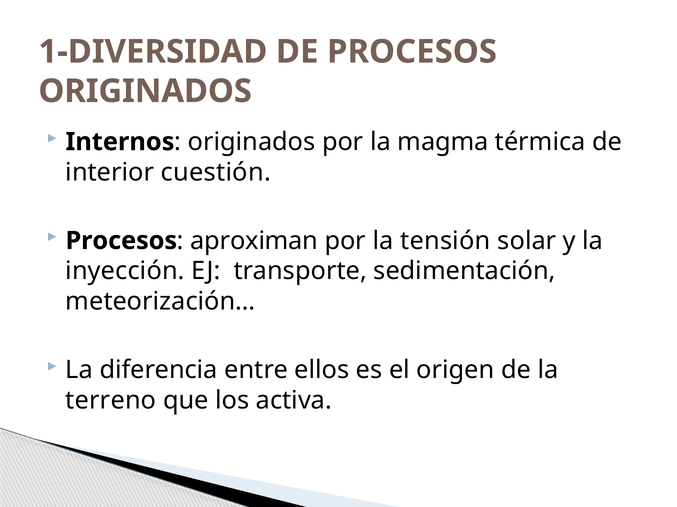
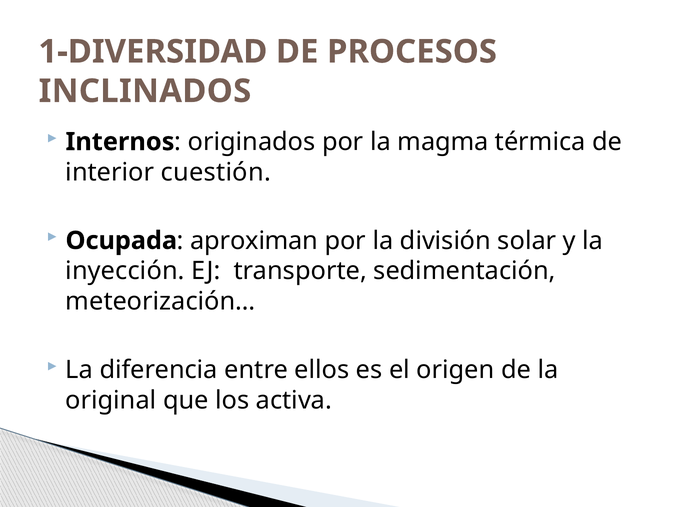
ORIGINADOS at (145, 91): ORIGINADOS -> INCLINADOS
Procesos at (121, 241): Procesos -> Ocupada
tensión: tensión -> división
terreno: terreno -> original
